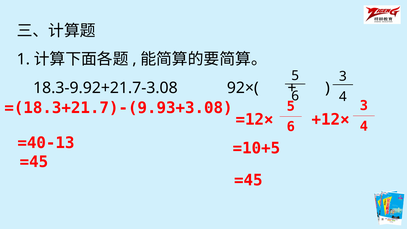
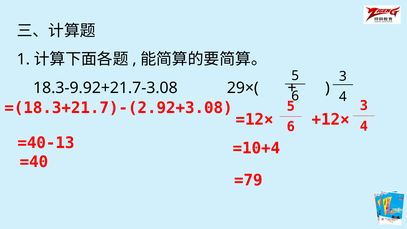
92×(: 92×( -> 29×(
=(18.3+21.7)-(9.93+3.08: =(18.3+21.7)-(9.93+3.08 -> =(18.3+21.7)-(2.92+3.08
=10+5: =10+5 -> =10+4
=45 at (34, 162): =45 -> =40
=45 at (248, 180): =45 -> =79
